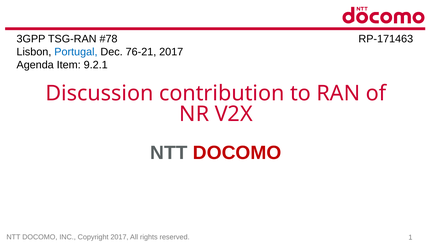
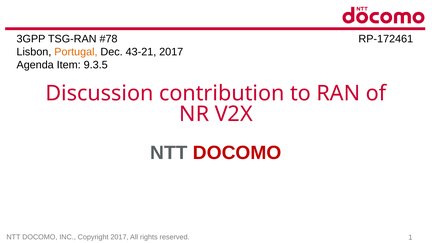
RP-171463: RP-171463 -> RP-172461
Portugal colour: blue -> orange
76-21: 76-21 -> 43-21
9.2.1: 9.2.1 -> 9.3.5
